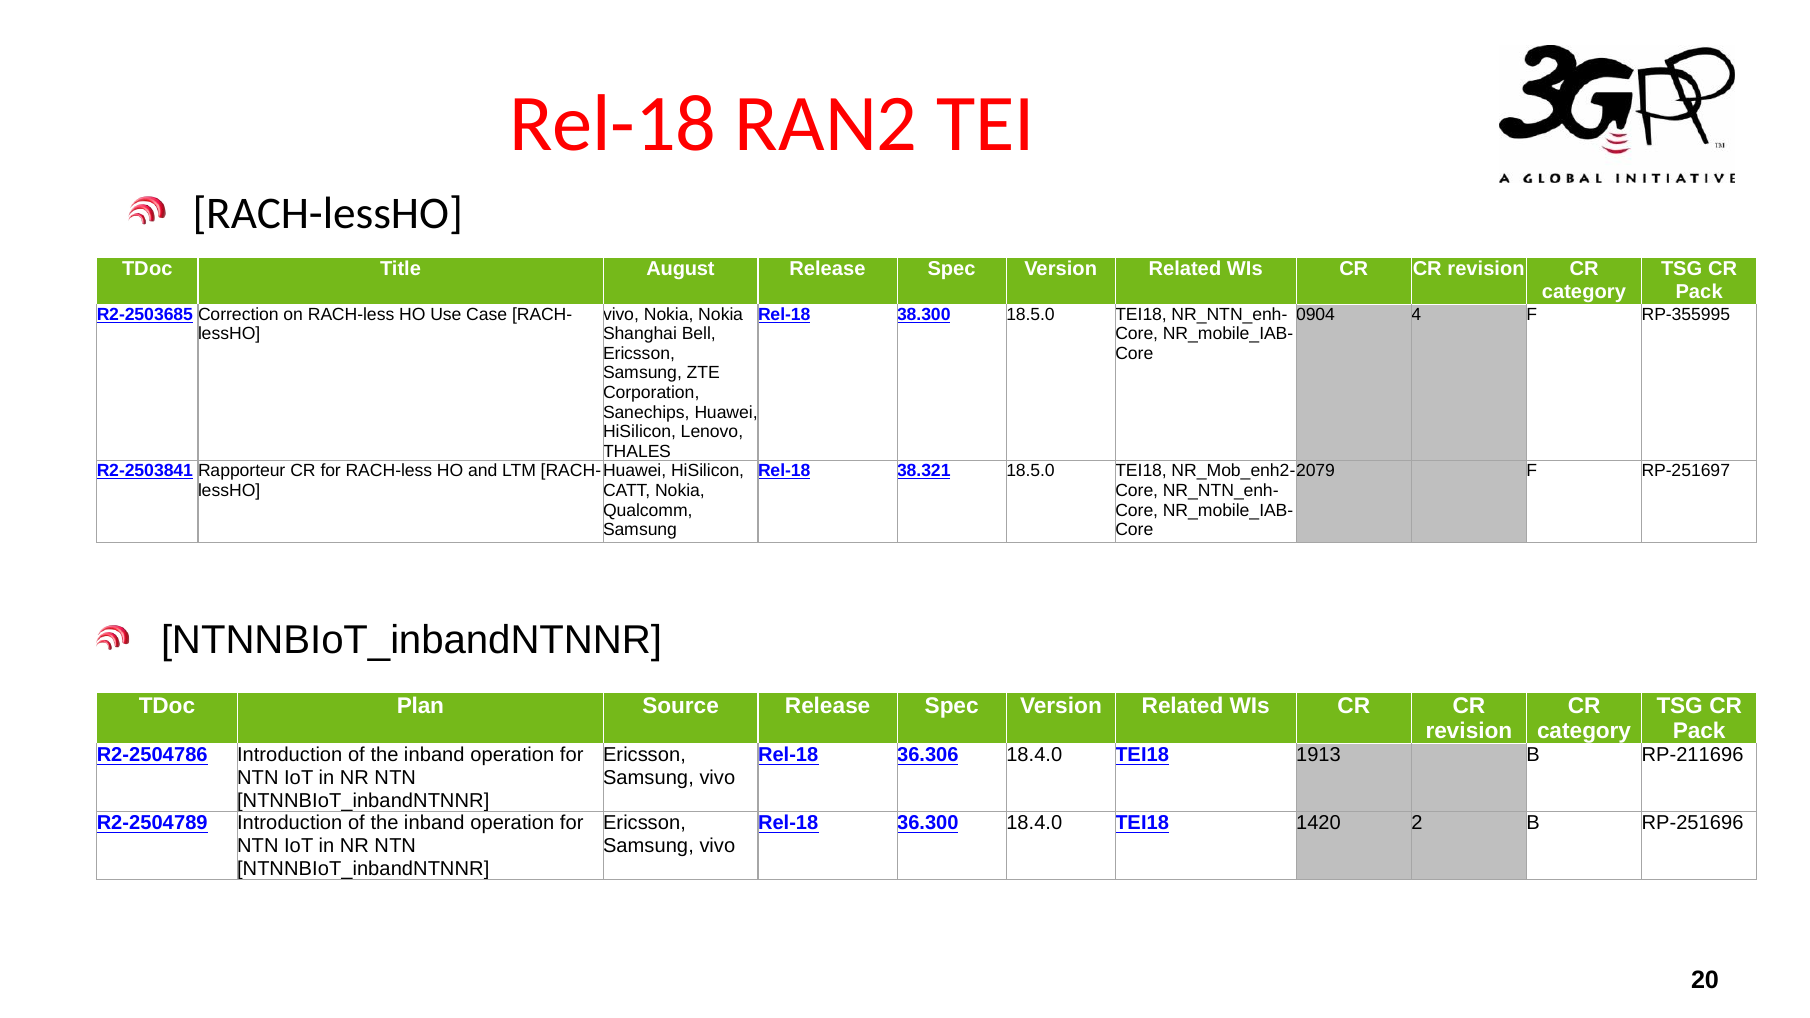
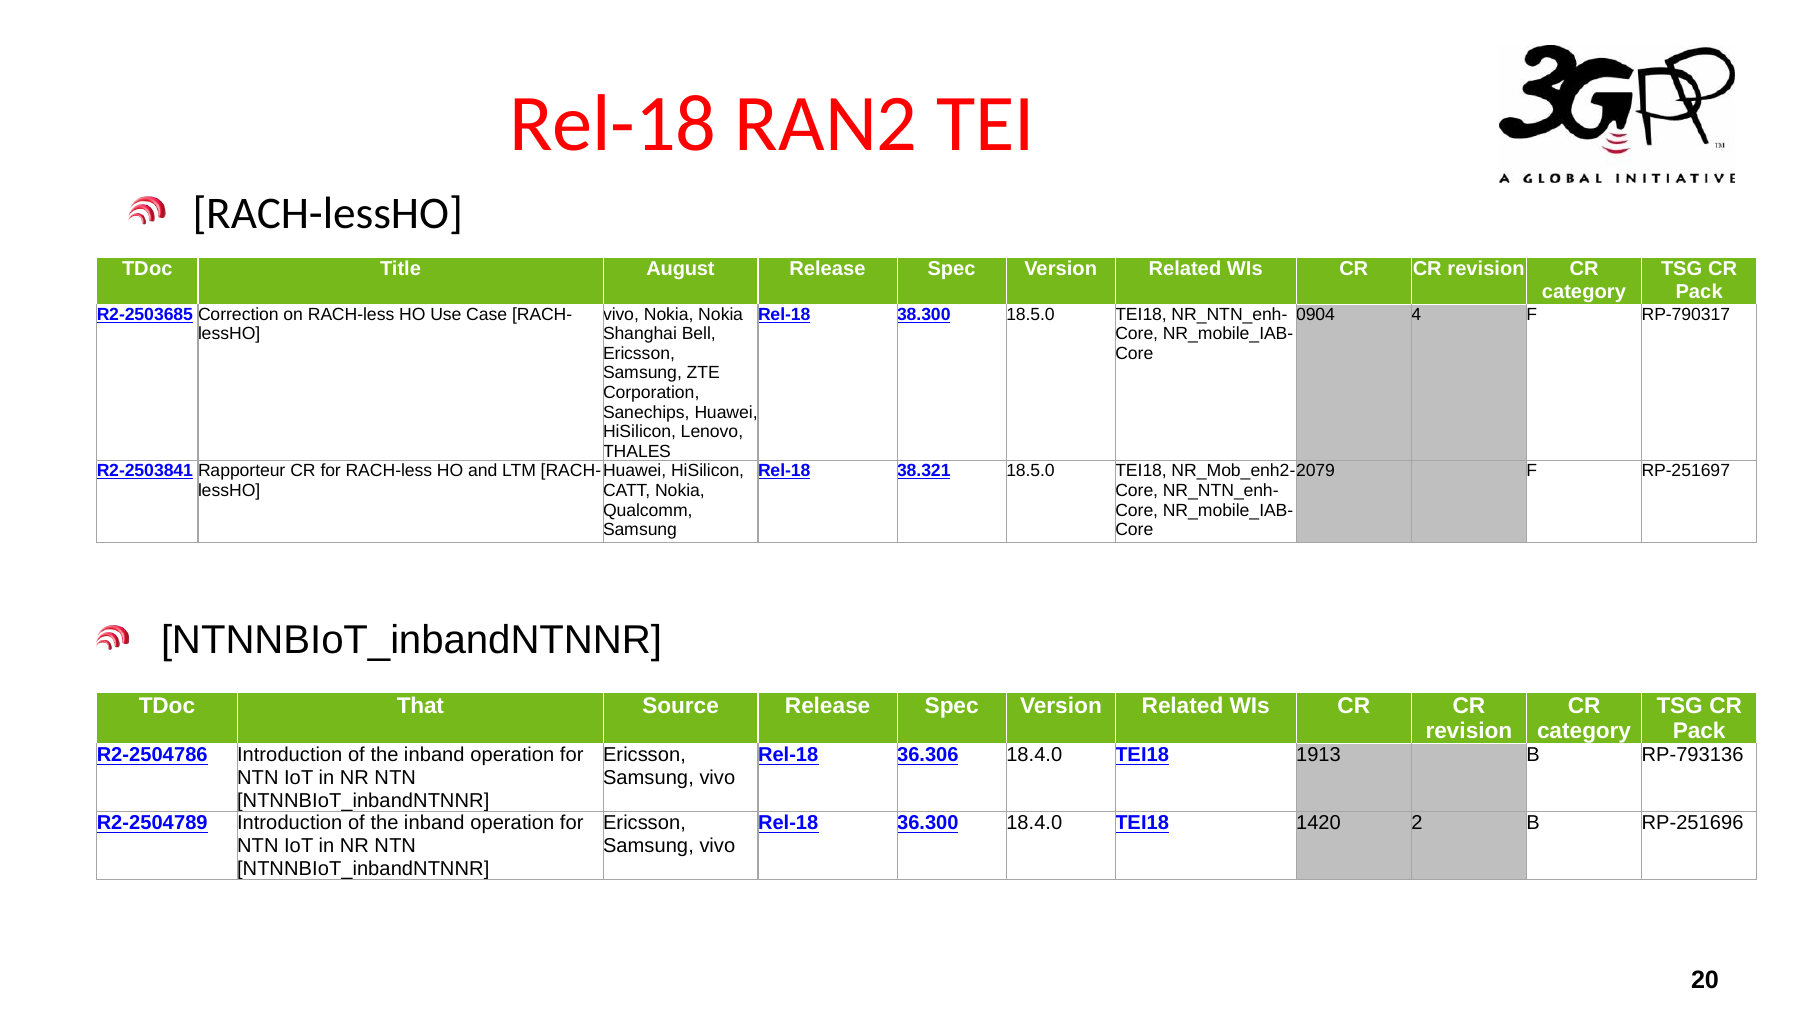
RP-355995: RP-355995 -> RP-790317
Plan: Plan -> That
RP-211696: RP-211696 -> RP-793136
